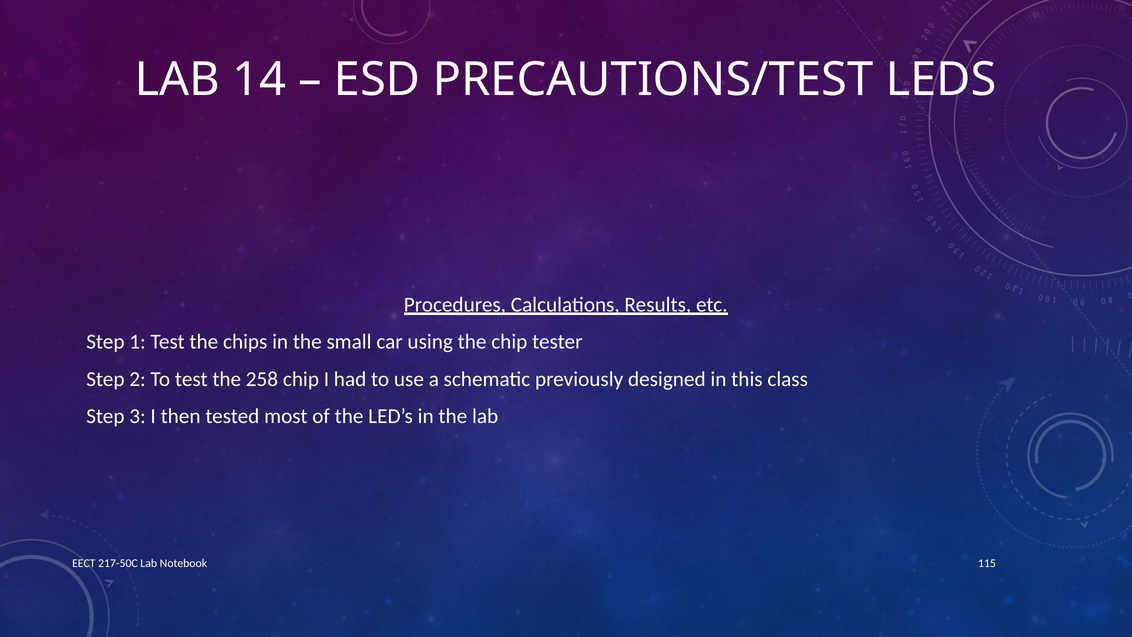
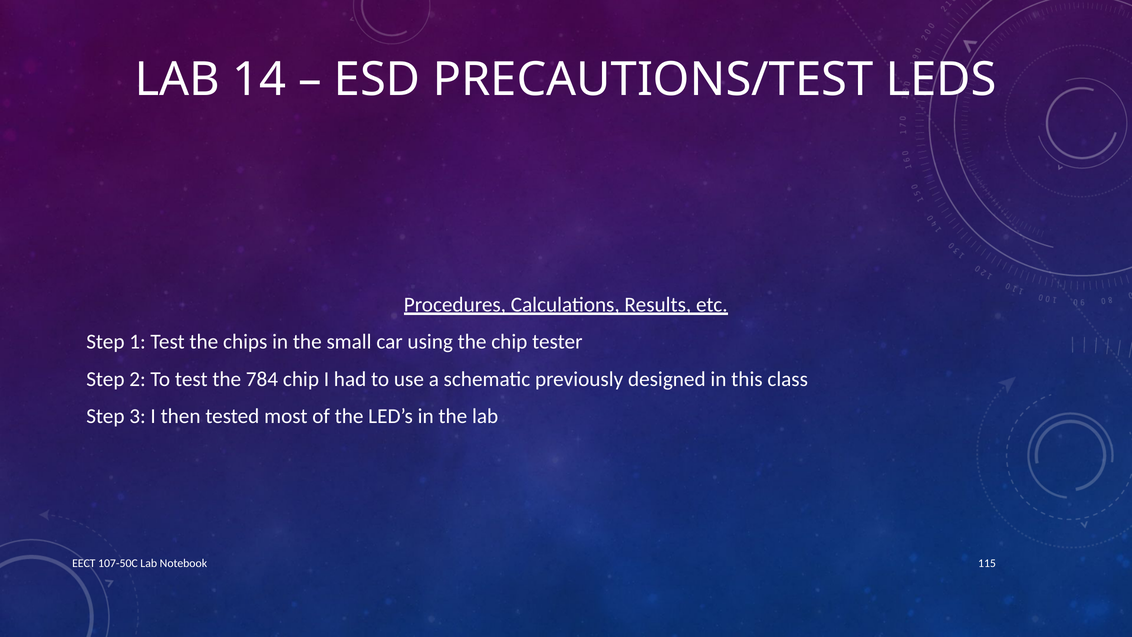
258: 258 -> 784
217-50C: 217-50C -> 107-50C
